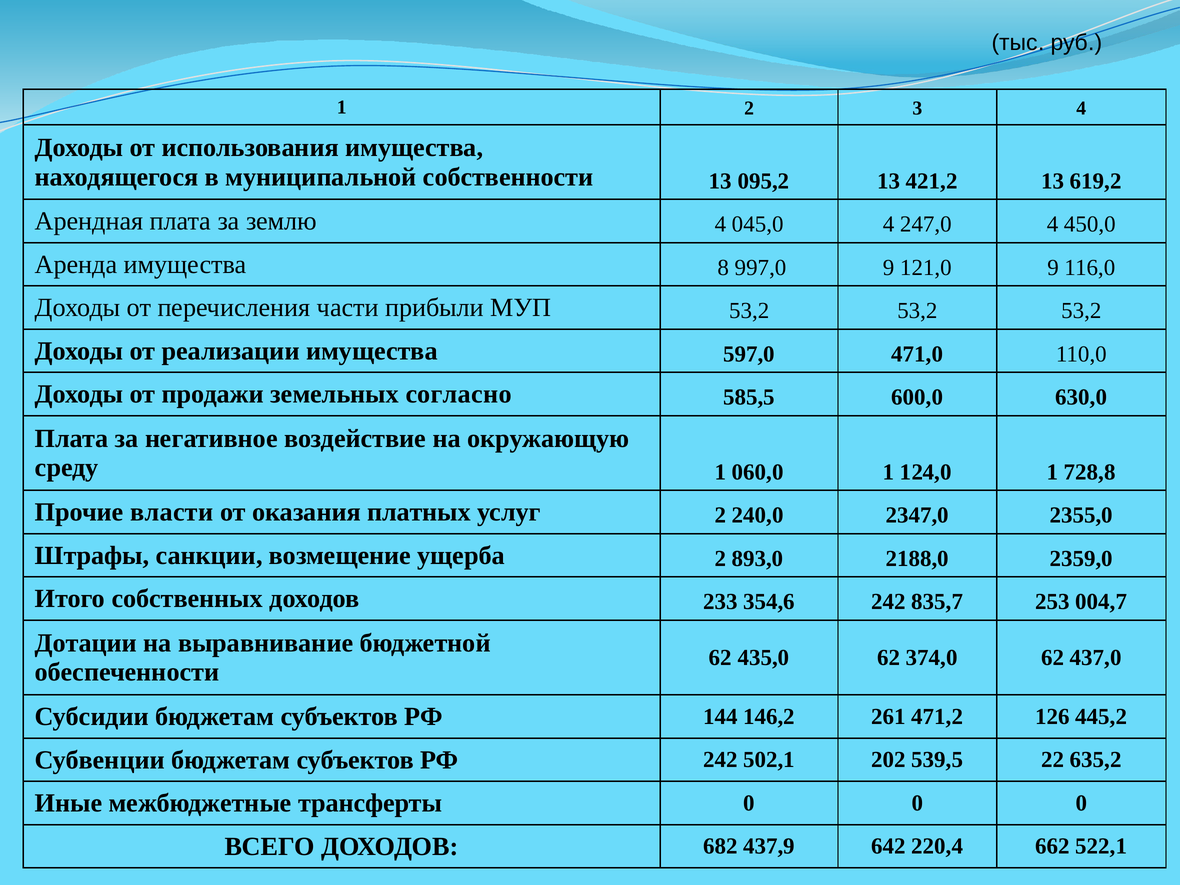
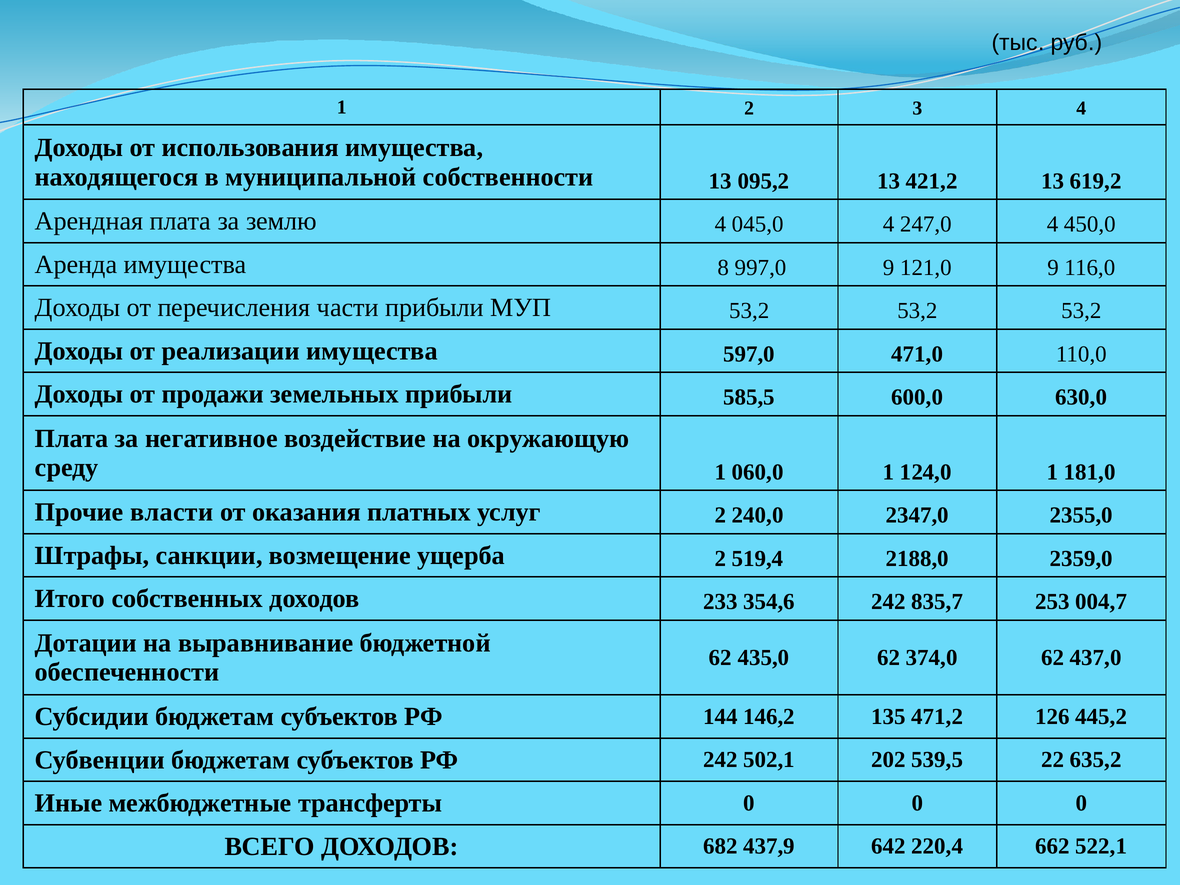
земельных согласно: согласно -> прибыли
728,8: 728,8 -> 181,0
893,0: 893,0 -> 519,4
261: 261 -> 135
